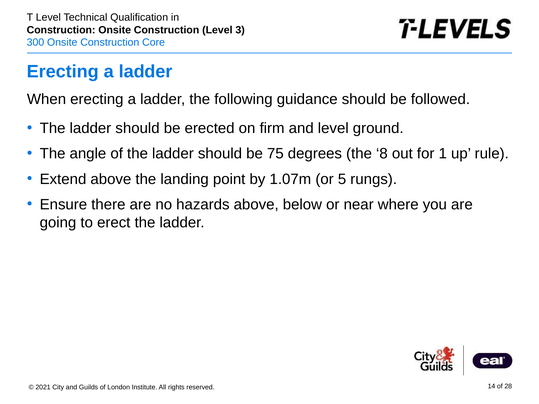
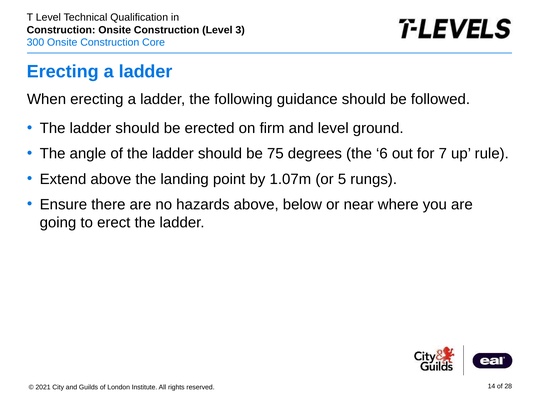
8: 8 -> 6
1: 1 -> 7
